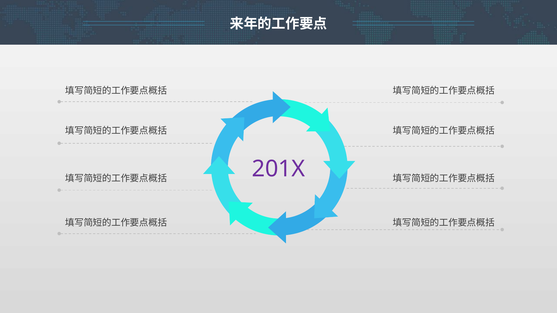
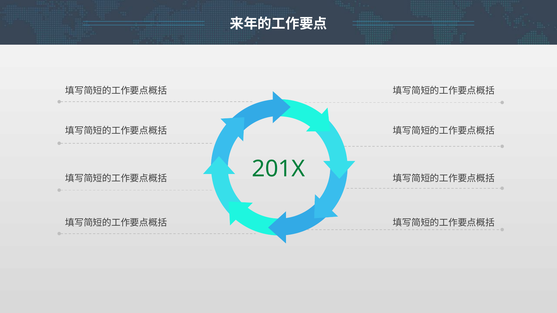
201X colour: purple -> green
